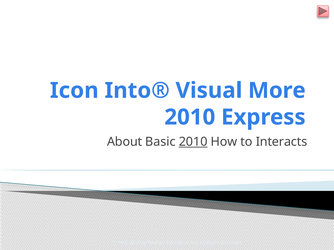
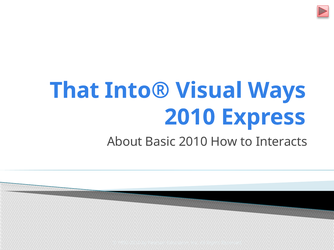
Icon: Icon -> That
More: More -> Ways
2010 at (193, 142) underline: present -> none
